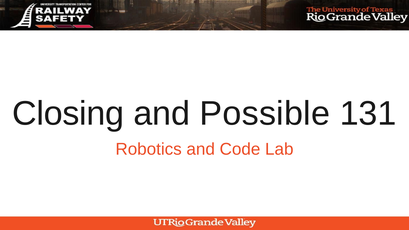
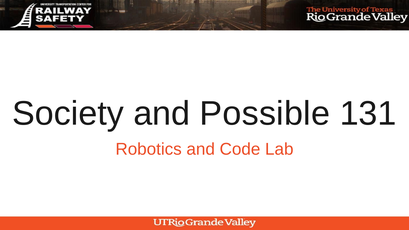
Closing: Closing -> Society
